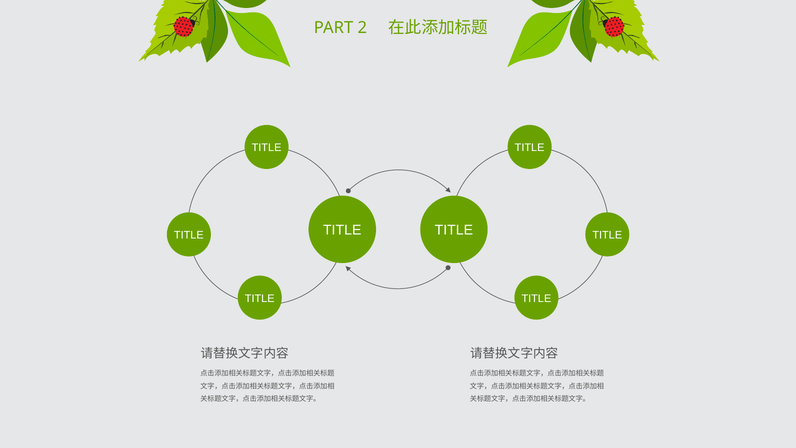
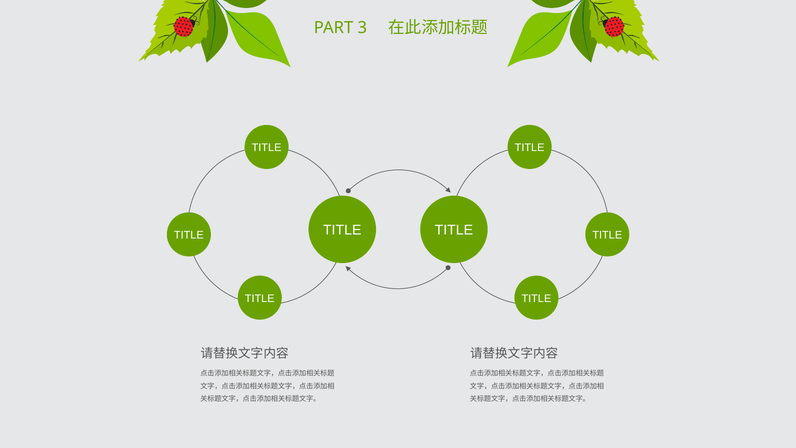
2: 2 -> 3
